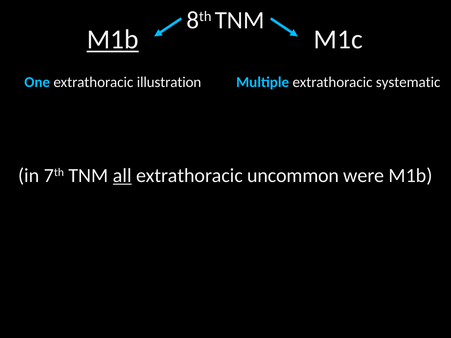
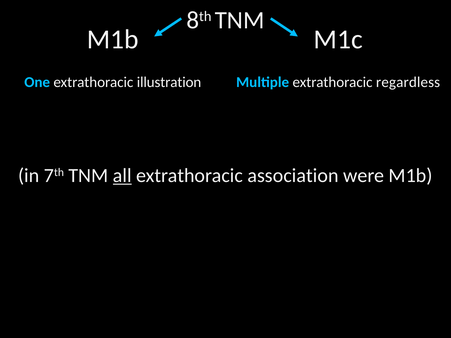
M1b at (113, 40) underline: present -> none
systematic: systematic -> regardless
uncommon: uncommon -> association
